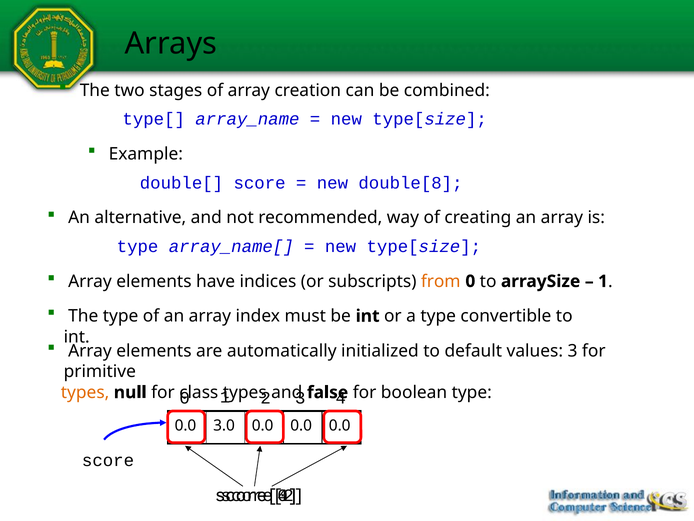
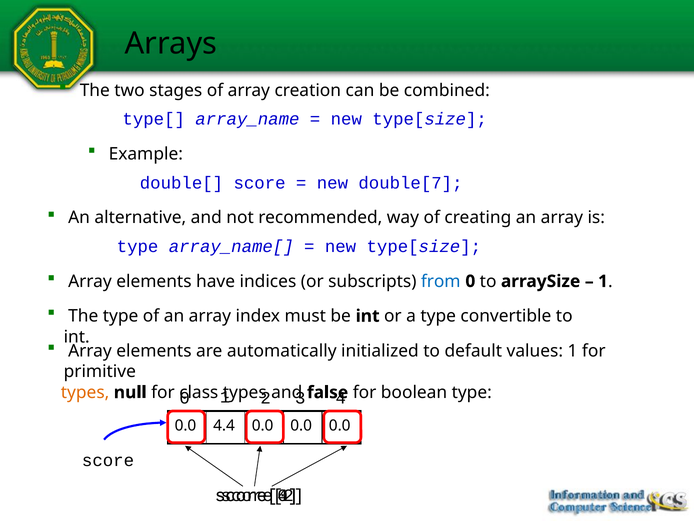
double[8: double[8 -> double[7
from colour: orange -> blue
values 3: 3 -> 1
3.0: 3.0 -> 4.4
